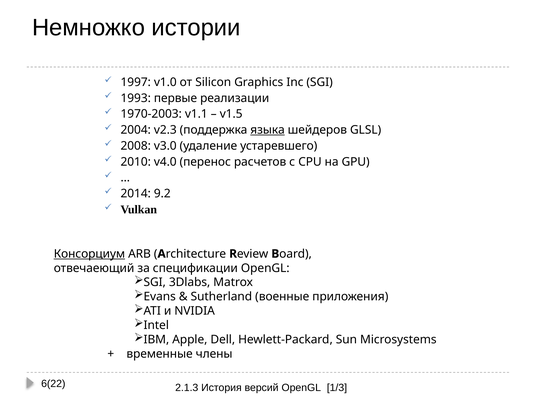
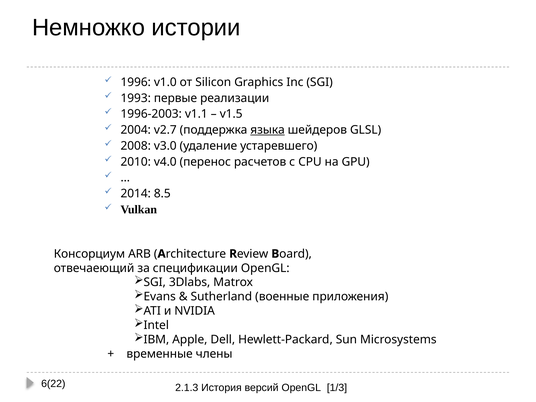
1997: 1997 -> 1996
1970-2003: 1970-2003 -> 1996-2003
v2.3: v2.3 -> v2.7
9.2: 9.2 -> 8.5
Консорциум underline: present -> none
